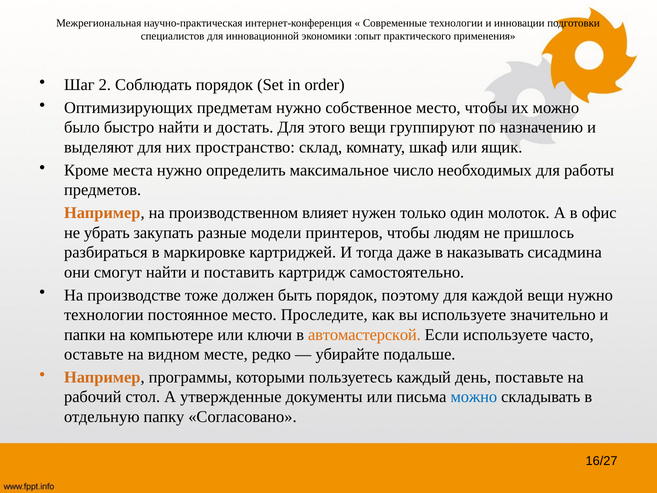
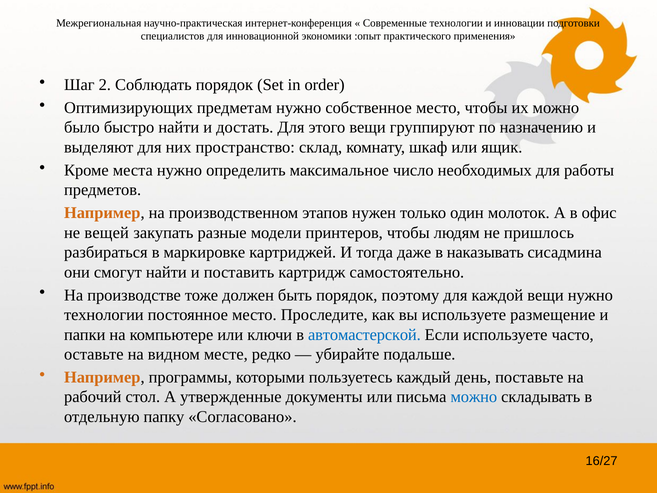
влияет: влияет -> этапов
убрать: убрать -> вещей
значительно: значительно -> размещение
автомастерской colour: orange -> blue
